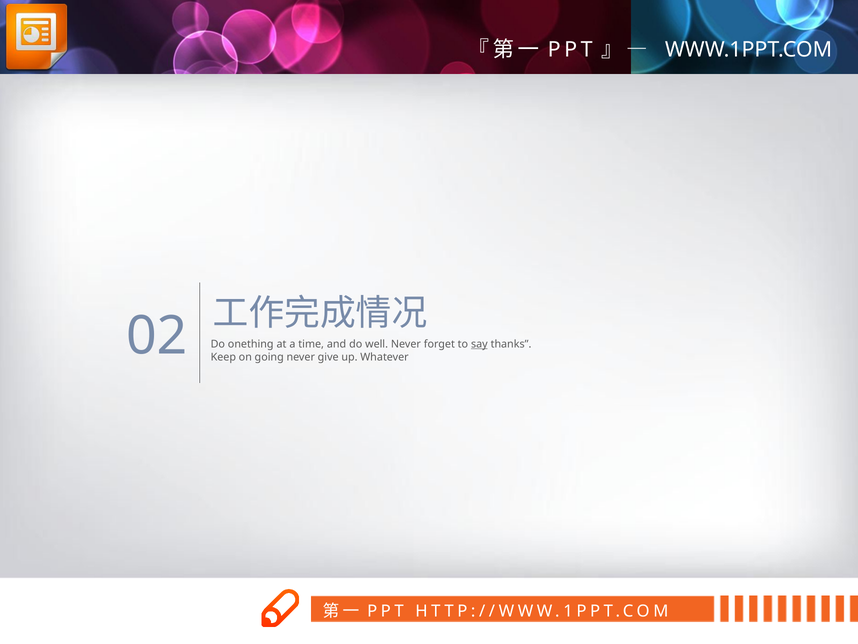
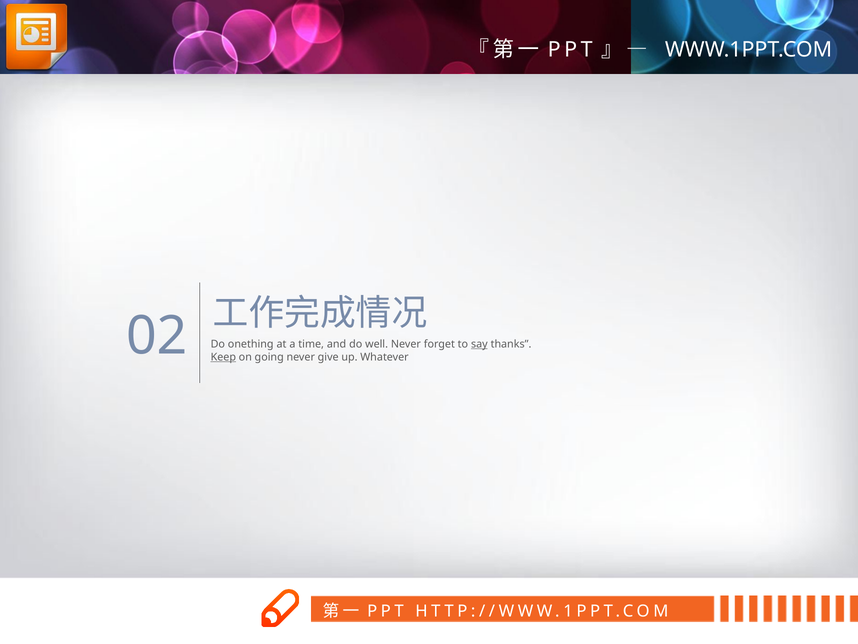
Keep underline: none -> present
